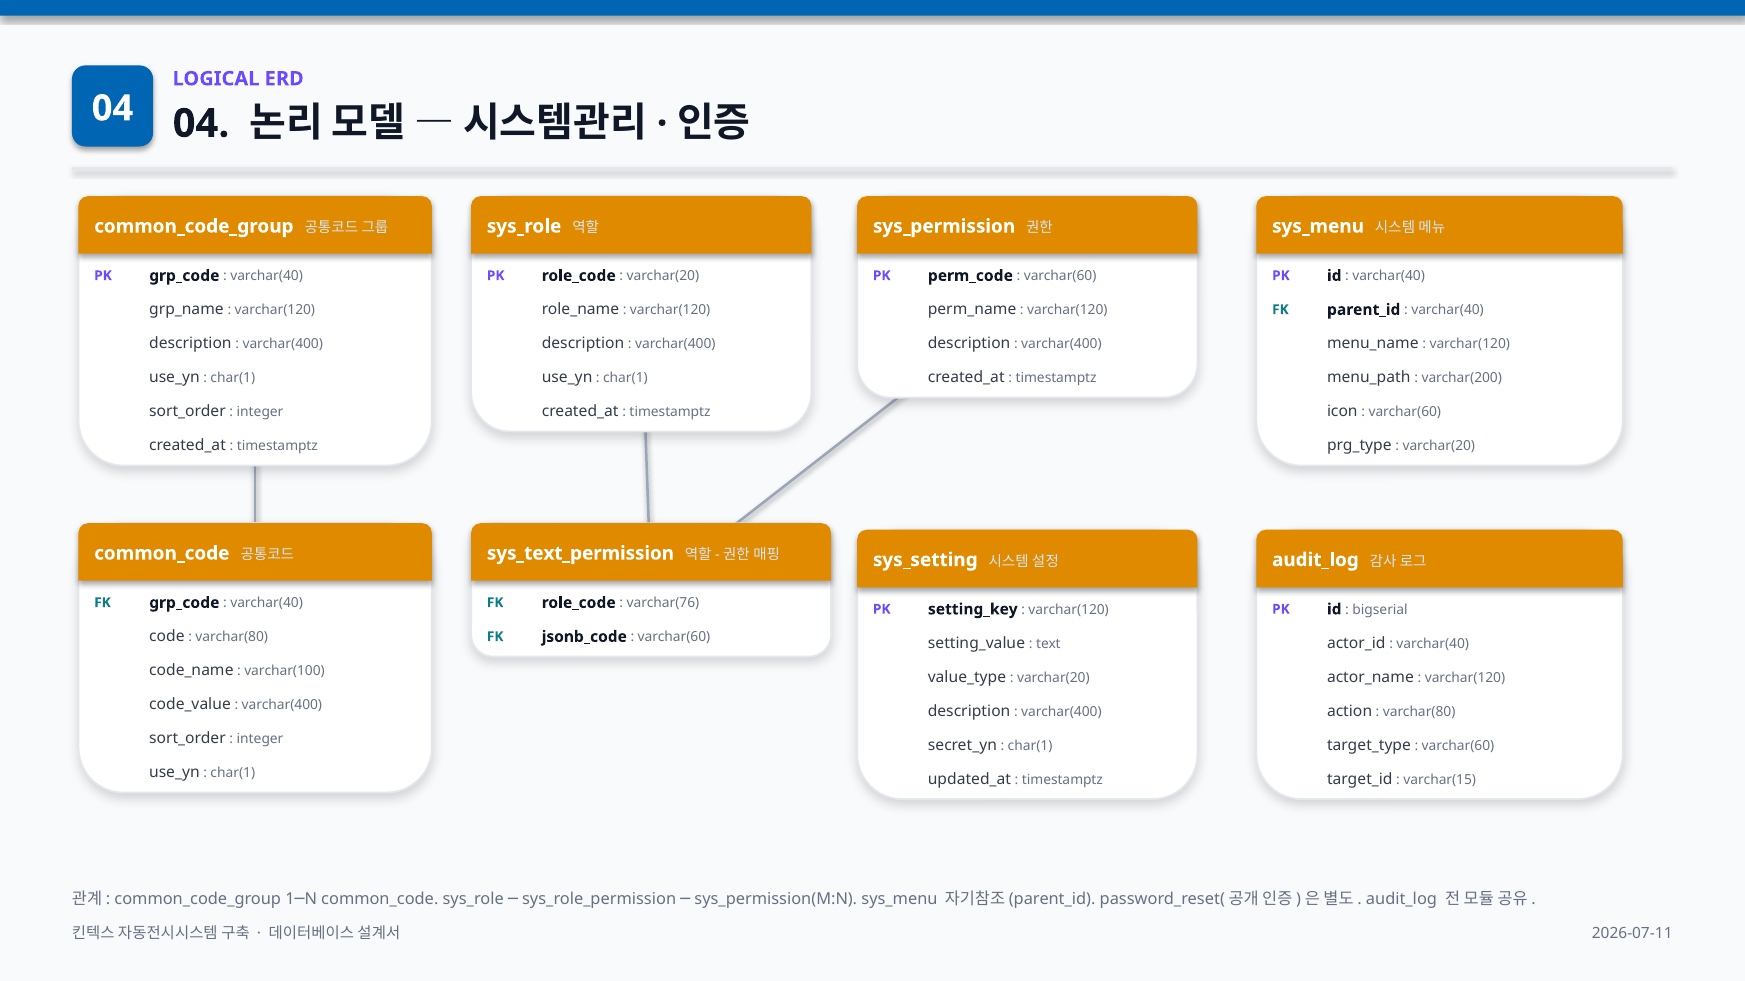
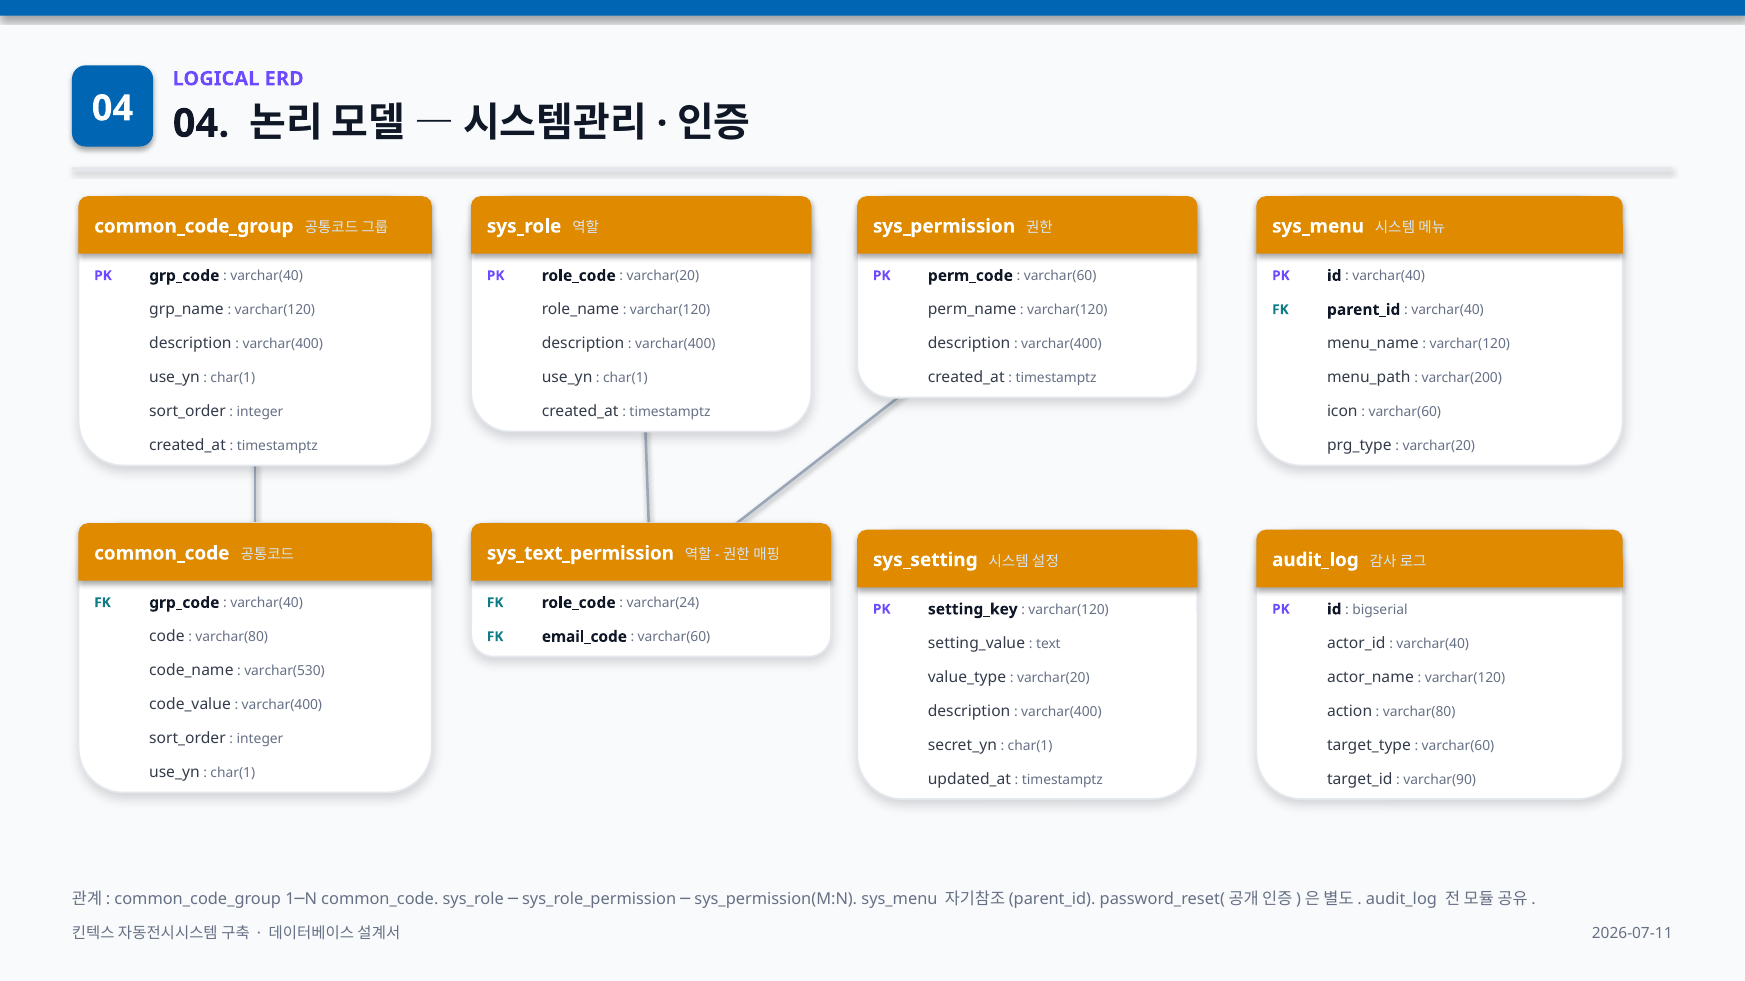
varchar(76: varchar(76 -> varchar(24
jsonb_code: jsonb_code -> email_code
varchar(100: varchar(100 -> varchar(530
varchar(15: varchar(15 -> varchar(90
